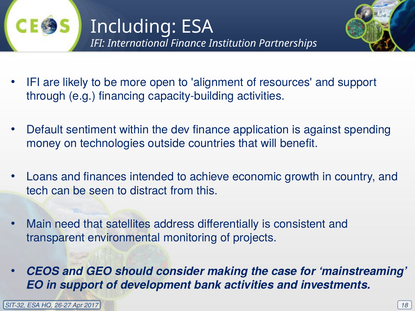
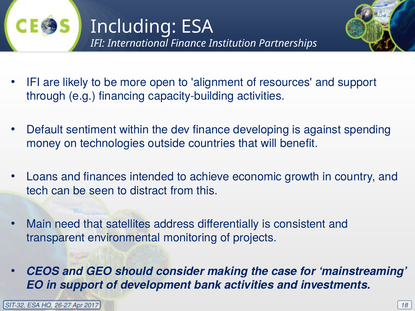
application: application -> developing
